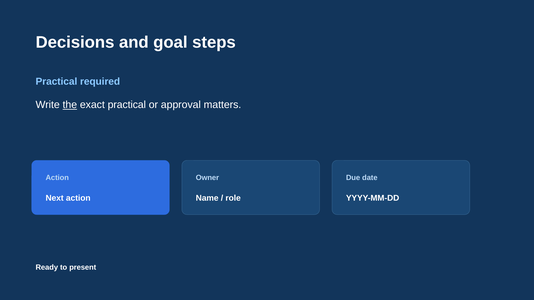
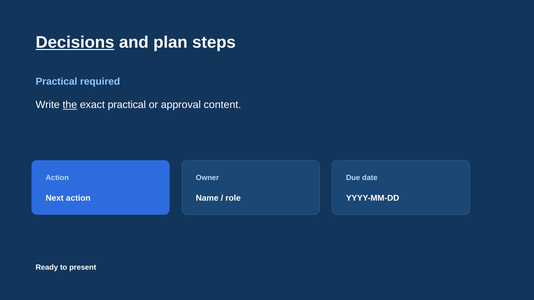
Decisions underline: none -> present
goal: goal -> plan
matters: matters -> content
